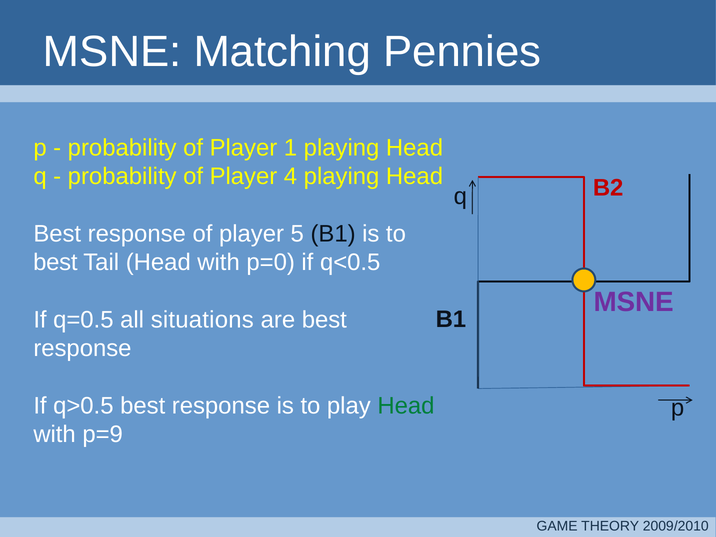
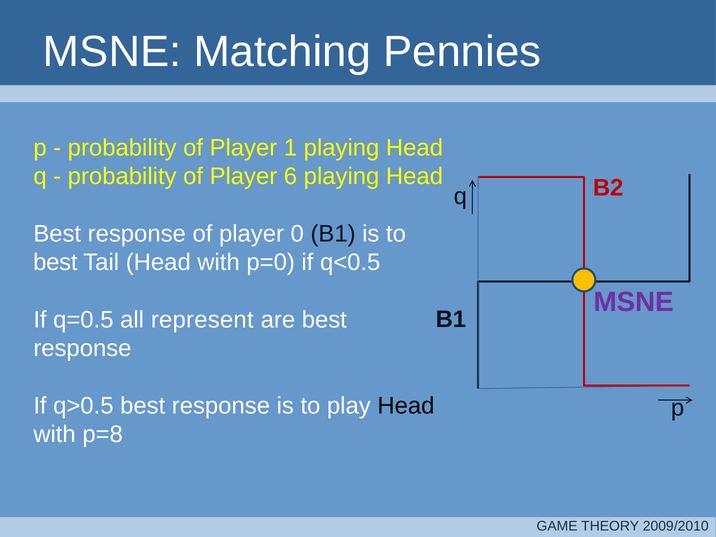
4: 4 -> 6
5: 5 -> 0
situations: situations -> represent
Head at (406, 406) colour: green -> black
p=9: p=9 -> p=8
